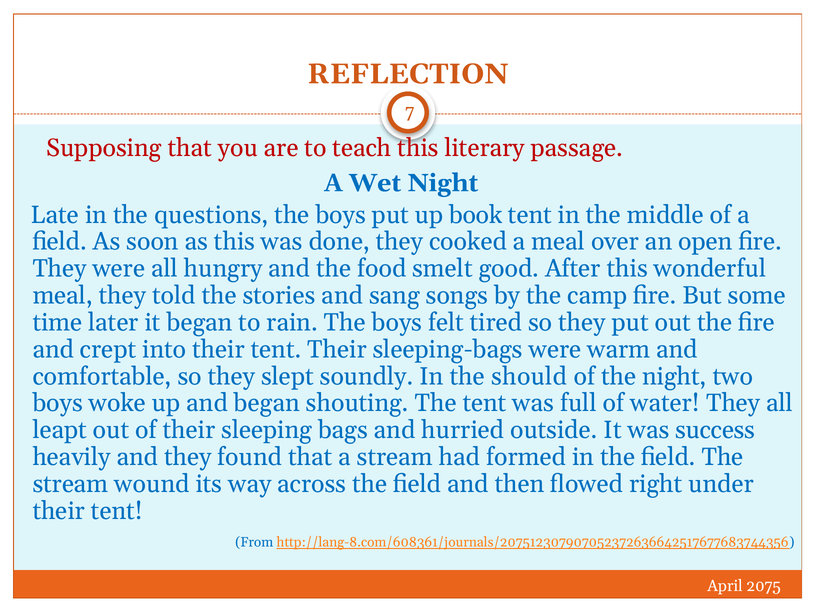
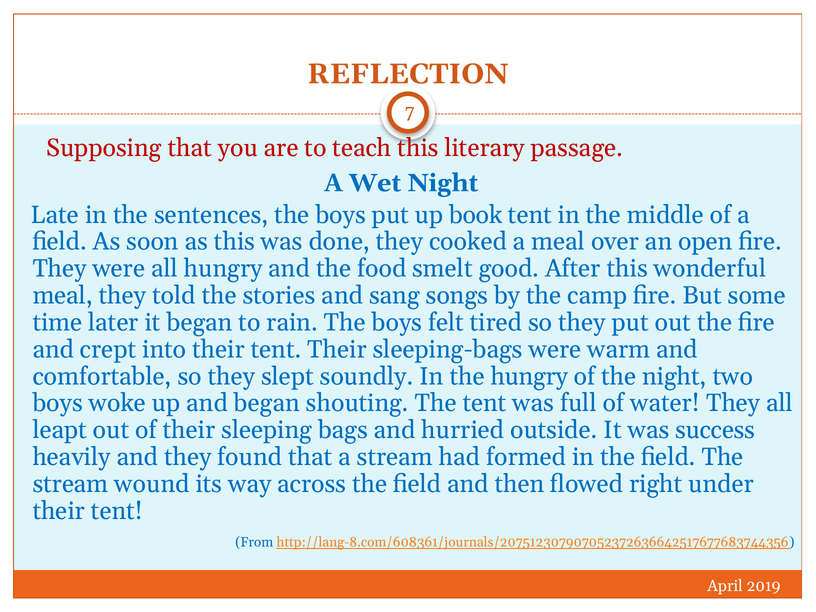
questions: questions -> sentences
the should: should -> hungry
2075: 2075 -> 2019
